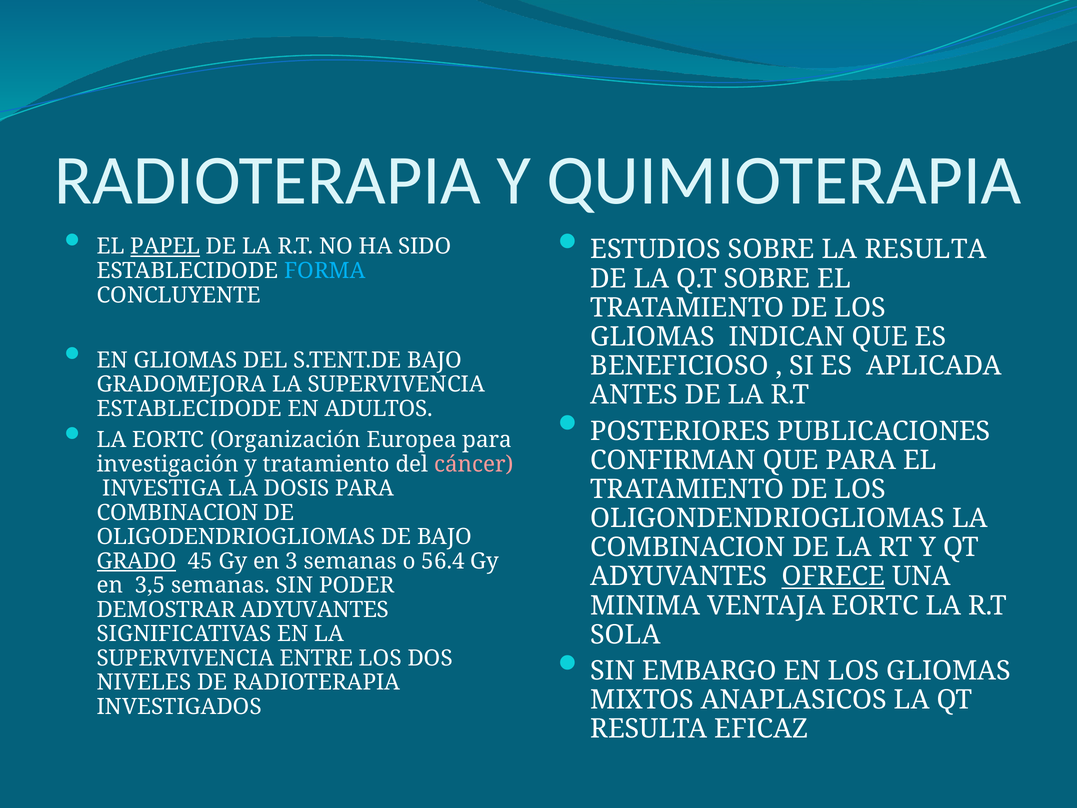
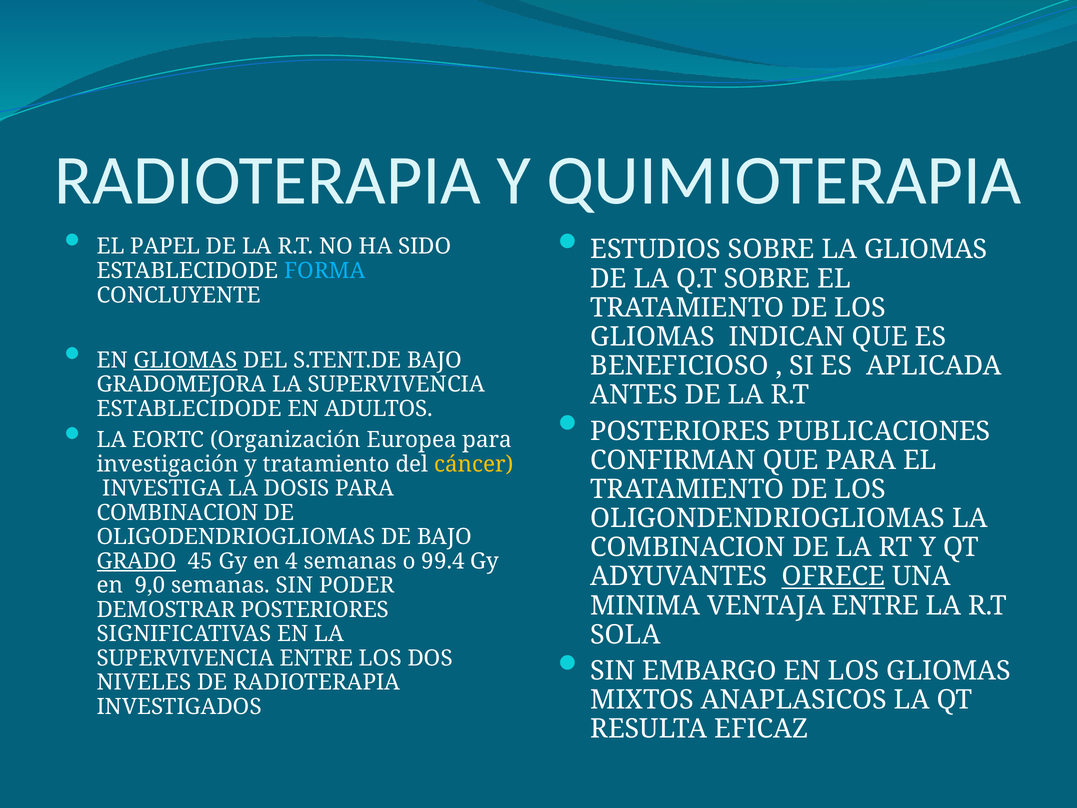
PAPEL underline: present -> none
LA RESULTA: RESULTA -> GLIOMAS
GLIOMAS at (185, 360) underline: none -> present
cáncer colour: pink -> yellow
3: 3 -> 4
56.4: 56.4 -> 99.4
3,5: 3,5 -> 9,0
VENTAJA EORTC: EORTC -> ENTRE
DEMOSTRAR ADYUVANTES: ADYUVANTES -> POSTERIORES
